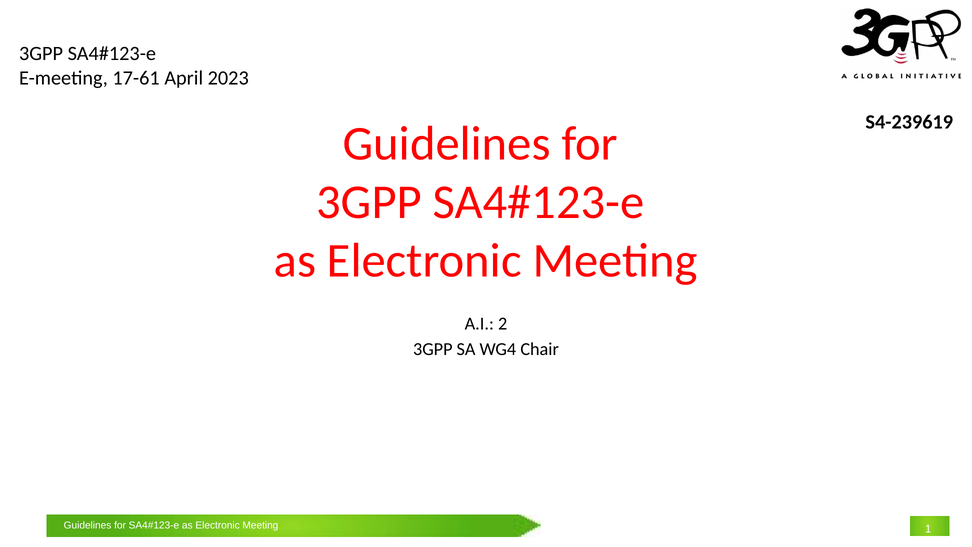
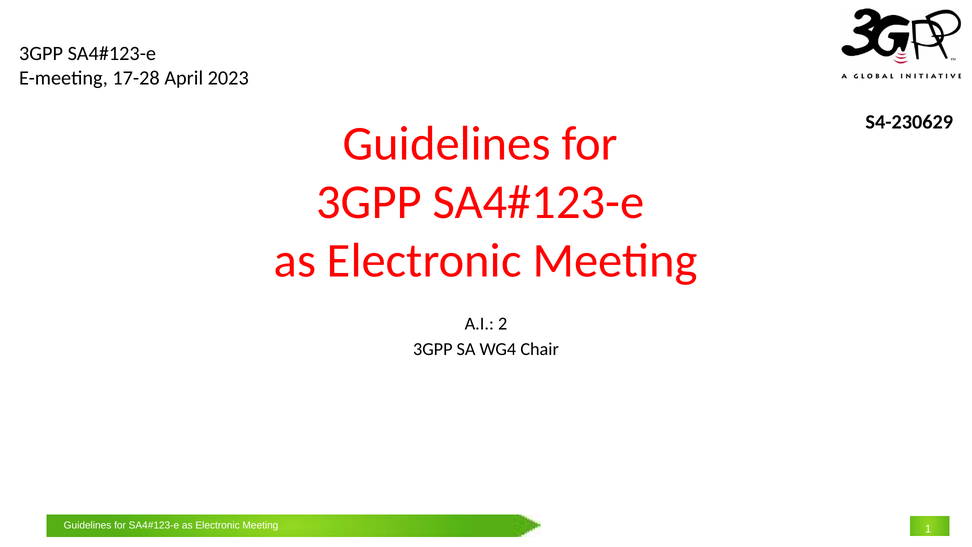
17-61: 17-61 -> 17-28
S4-239619: S4-239619 -> S4-230629
